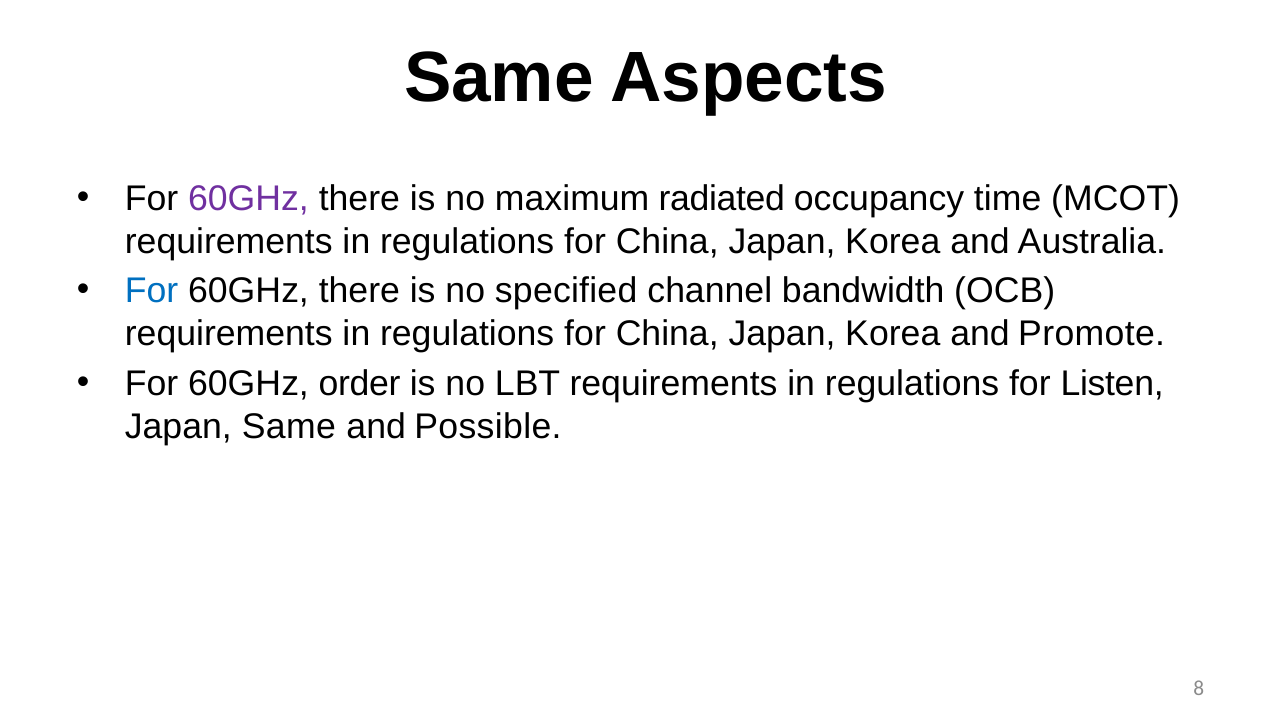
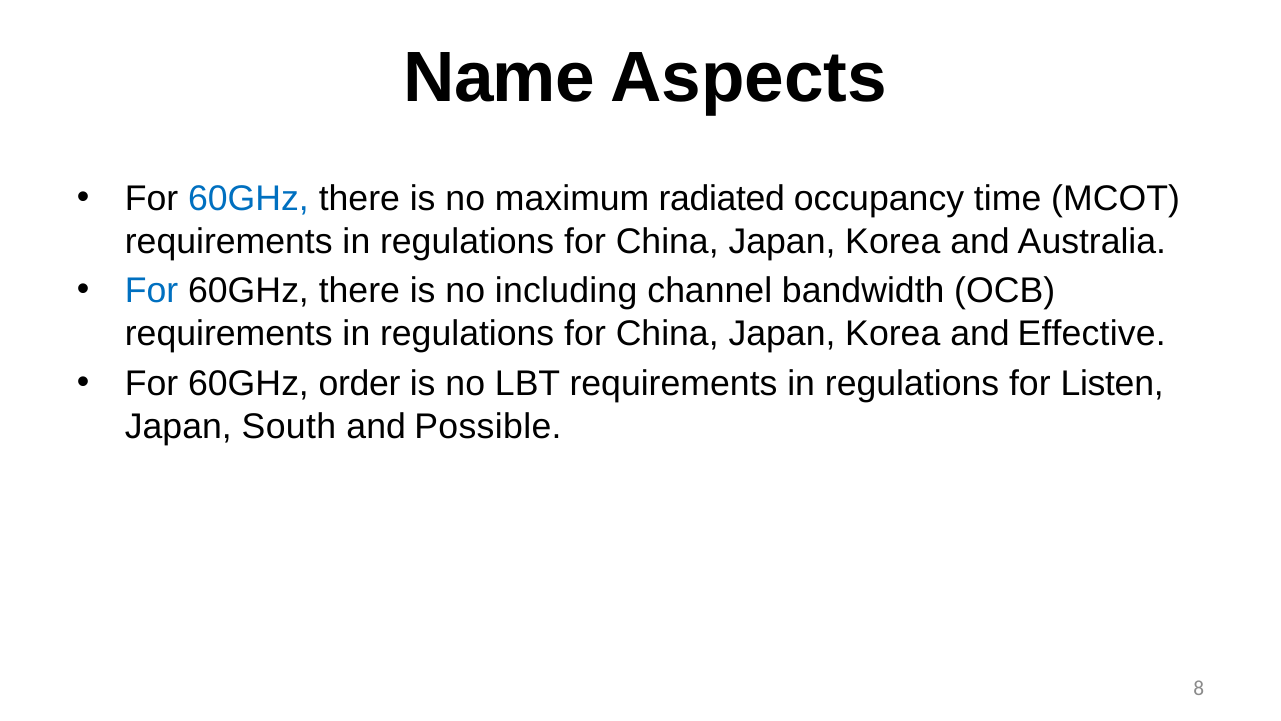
Same at (499, 78): Same -> Name
60GHz at (248, 198) colour: purple -> blue
specified: specified -> including
Promote: Promote -> Effective
Japan Same: Same -> South
